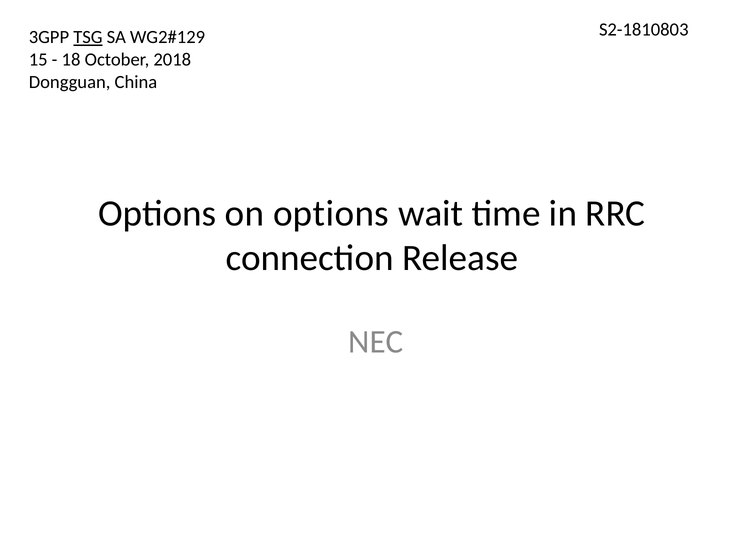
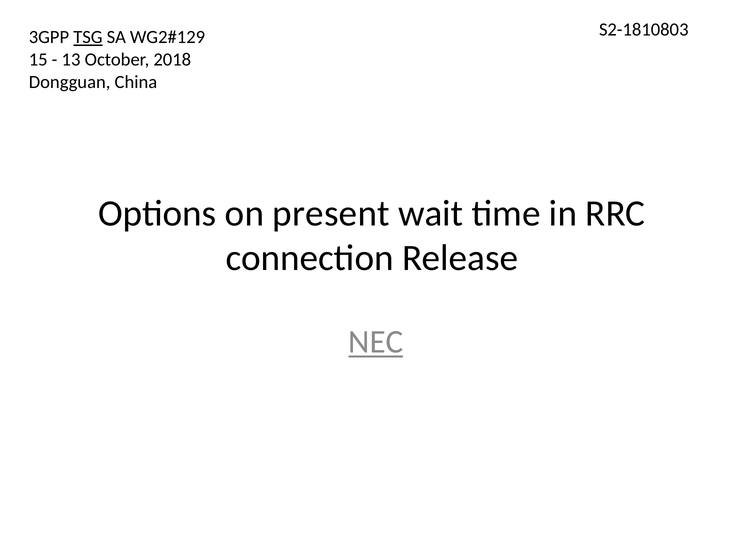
18: 18 -> 13
on options: options -> present
NEC underline: none -> present
